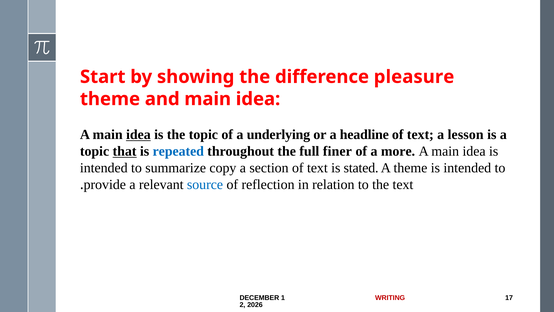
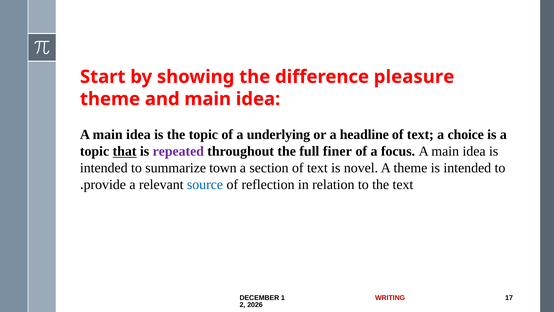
idea at (138, 135) underline: present -> none
lesson: lesson -> choice
repeated colour: blue -> purple
more: more -> focus
copy: copy -> town
stated: stated -> novel
